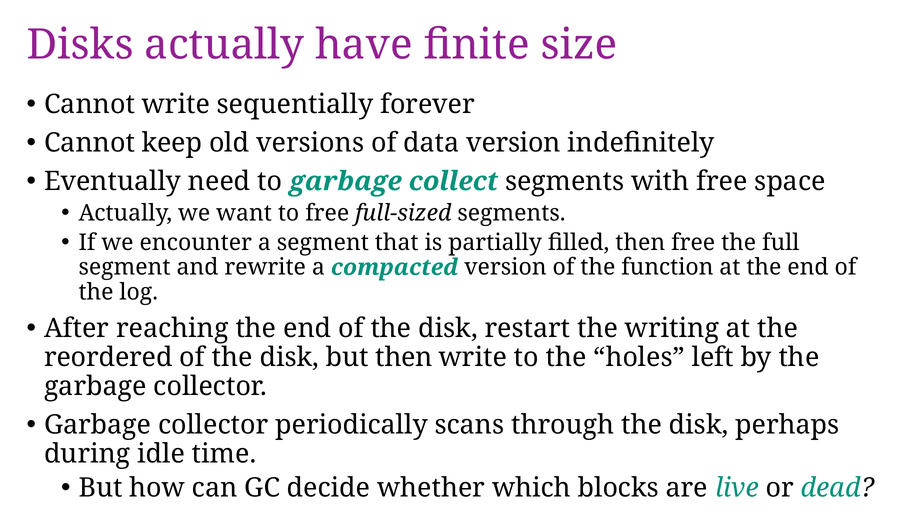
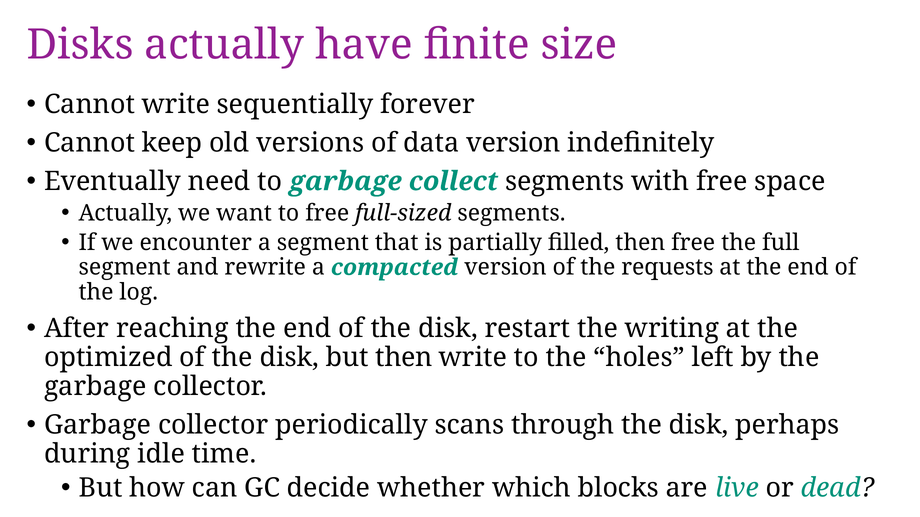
function: function -> requests
reordered: reordered -> optimized
